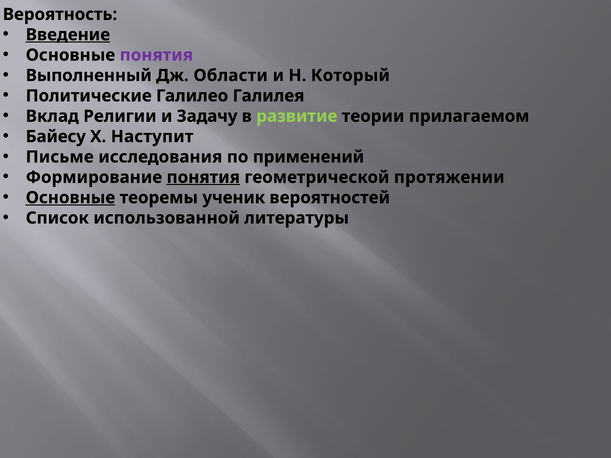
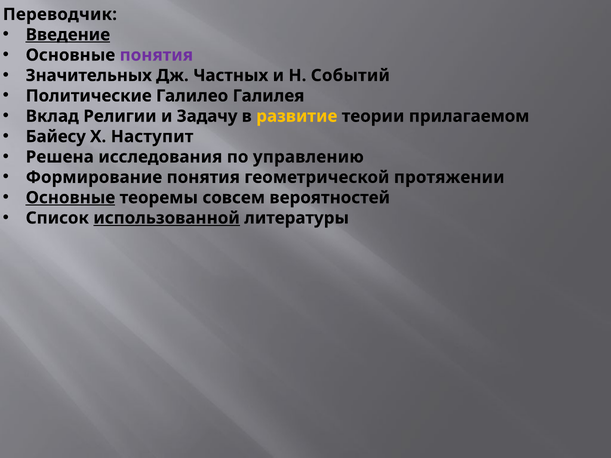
Вероятность: Вероятность -> Переводчик
Выполненный: Выполненный -> Значительных
Области: Области -> Частных
Который: Который -> Событий
развитие colour: light green -> yellow
Письме: Письме -> Решена
применений: применений -> управлению
понятия at (203, 177) underline: present -> none
ученик: ученик -> совсем
использованной underline: none -> present
